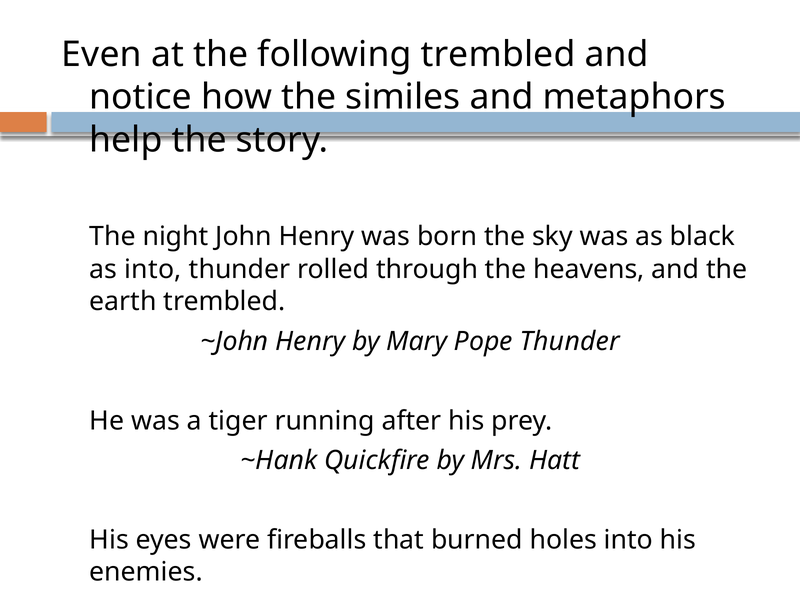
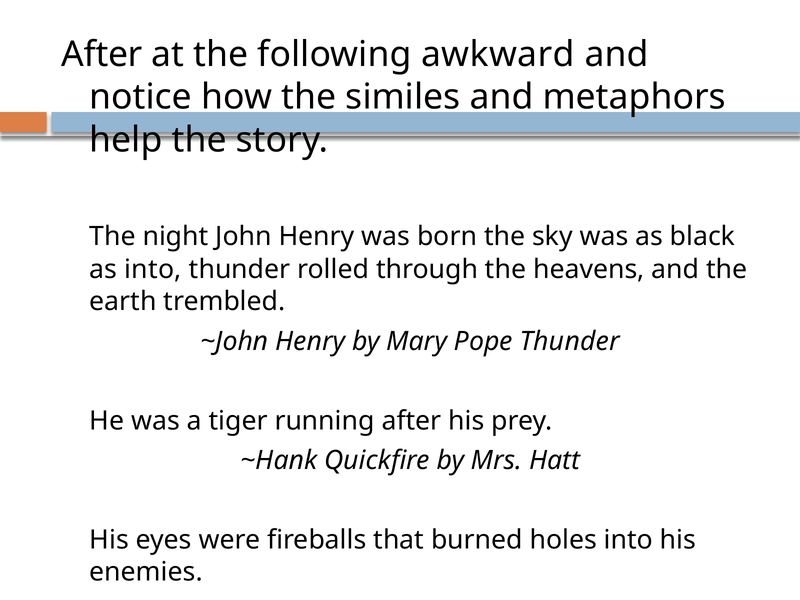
Even at (102, 54): Even -> After
following trembled: trembled -> awkward
